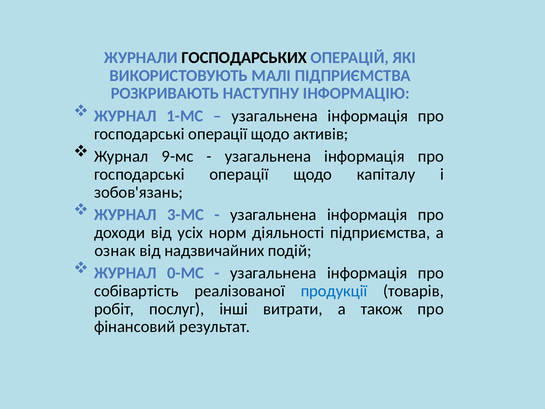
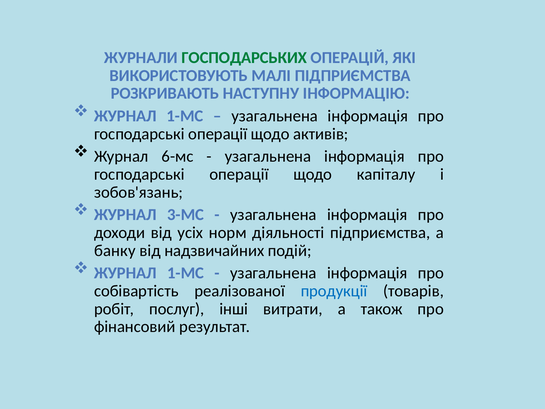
ГОСПОДАРСЬКИХ colour: black -> green
9-мс: 9-мс -> 6-мс
ознак: ознак -> банку
0-МС at (186, 273): 0-МС -> 1-МС
